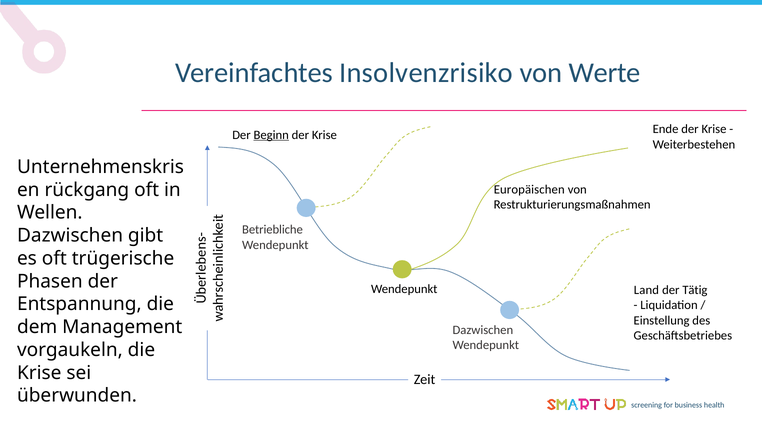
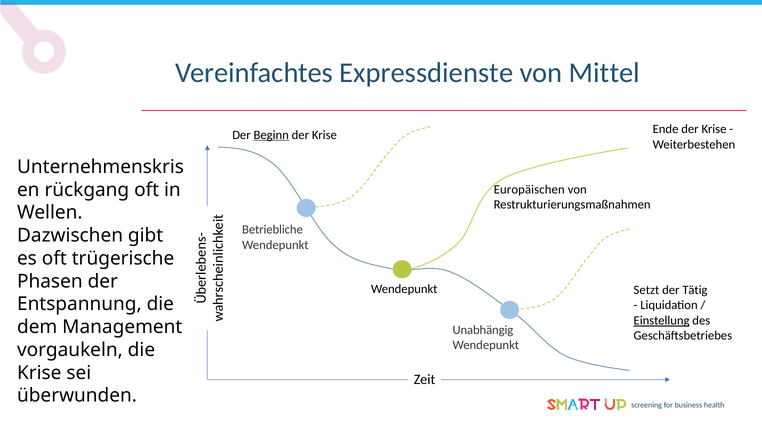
Insolvenzrisiko: Insolvenzrisiko -> Expressdienste
Werte: Werte -> Mittel
Land: Land -> Setzt
Einstellung underline: none -> present
Dazwischen at (483, 330): Dazwischen -> Unabhängig
